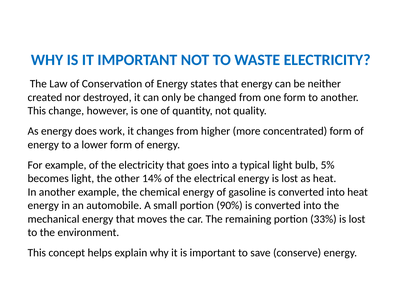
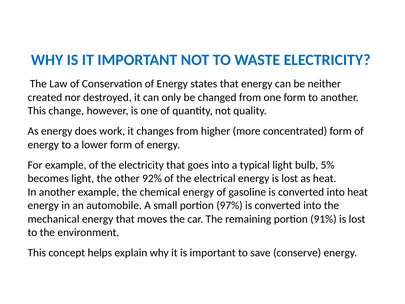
14%: 14% -> 92%
90%: 90% -> 97%
33%: 33% -> 91%
